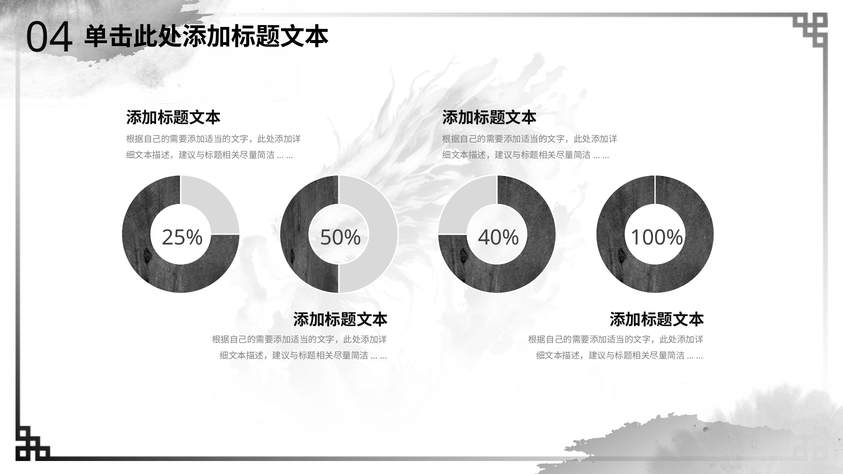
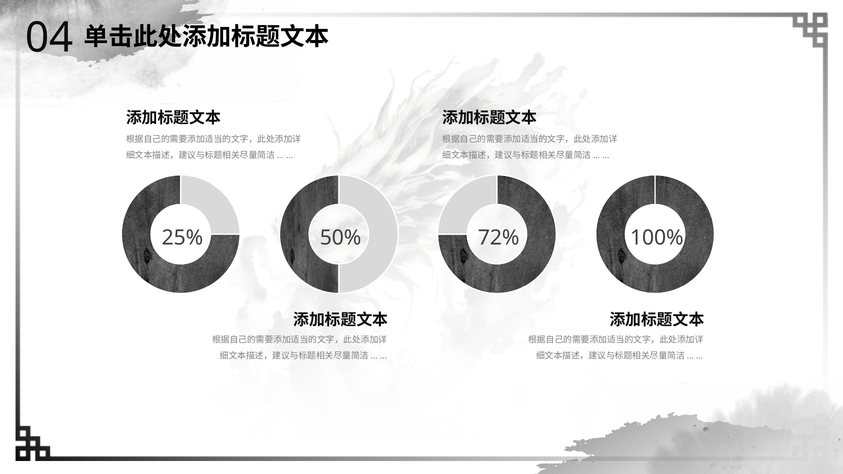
40%: 40% -> 72%
